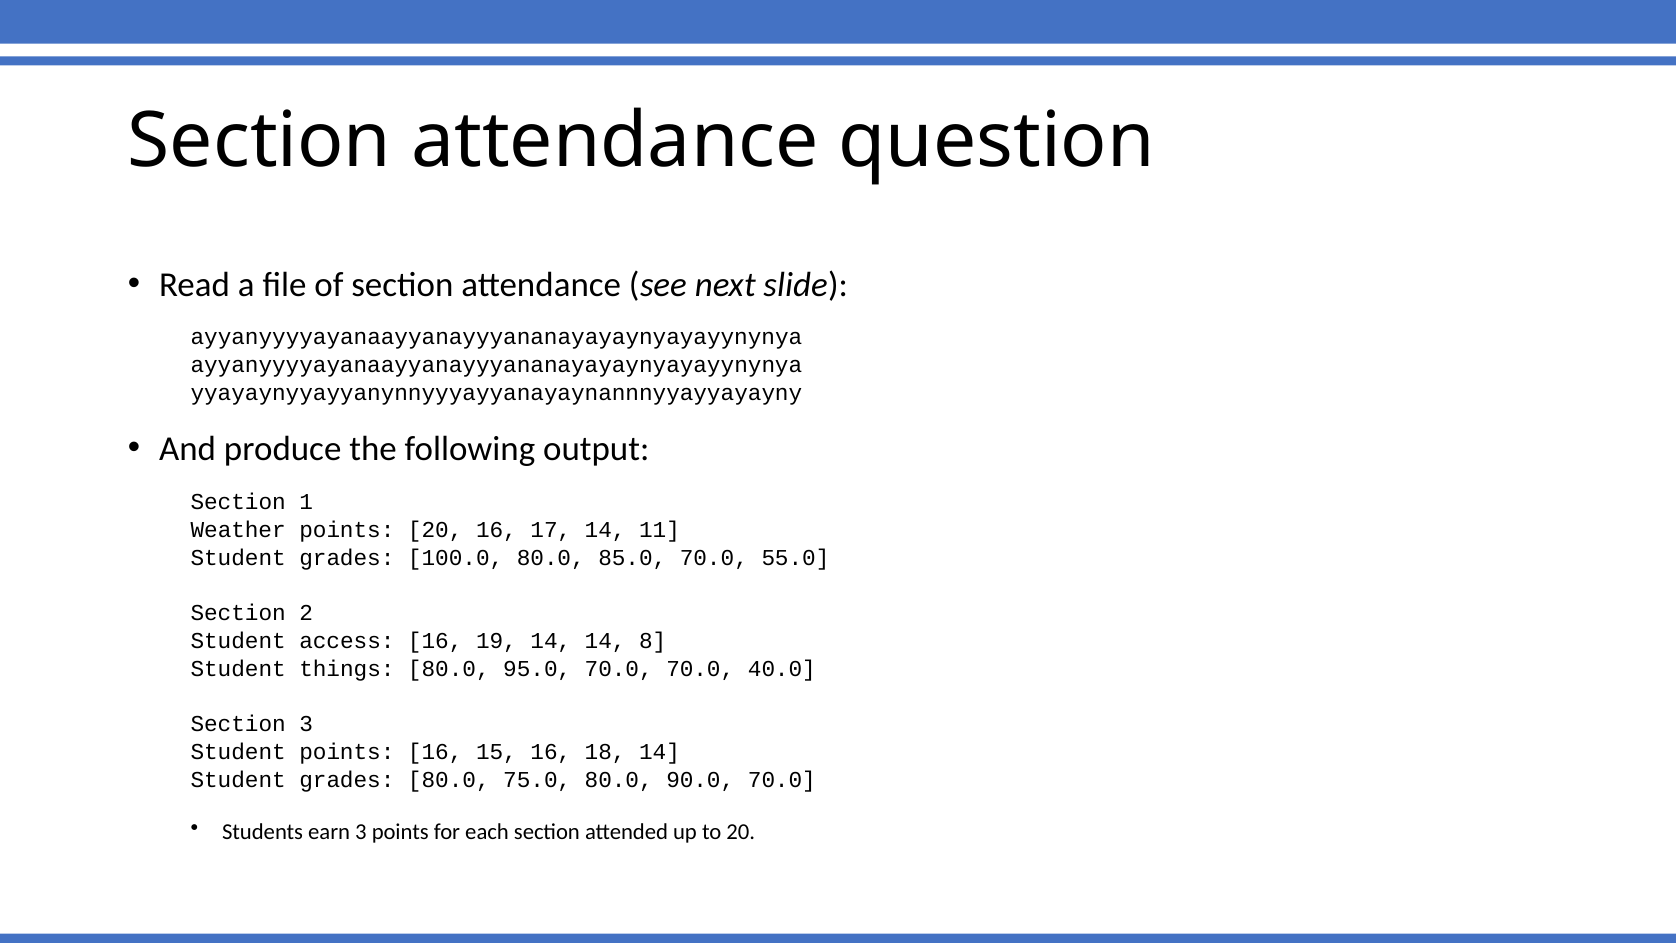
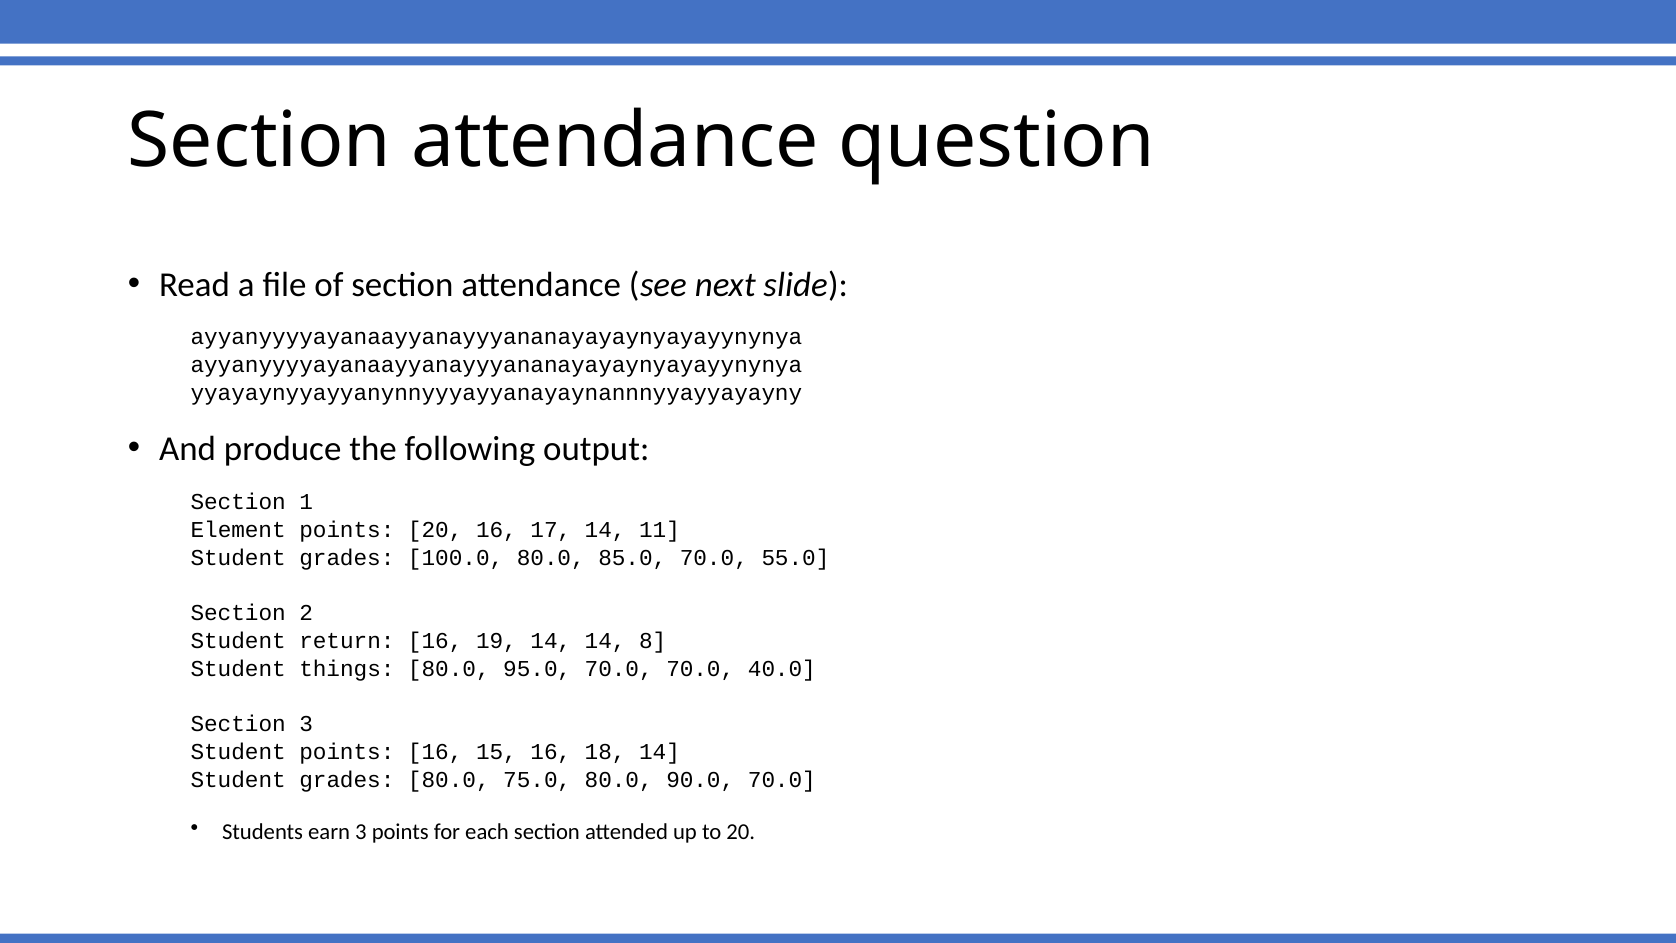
Weather: Weather -> Element
access: access -> return
